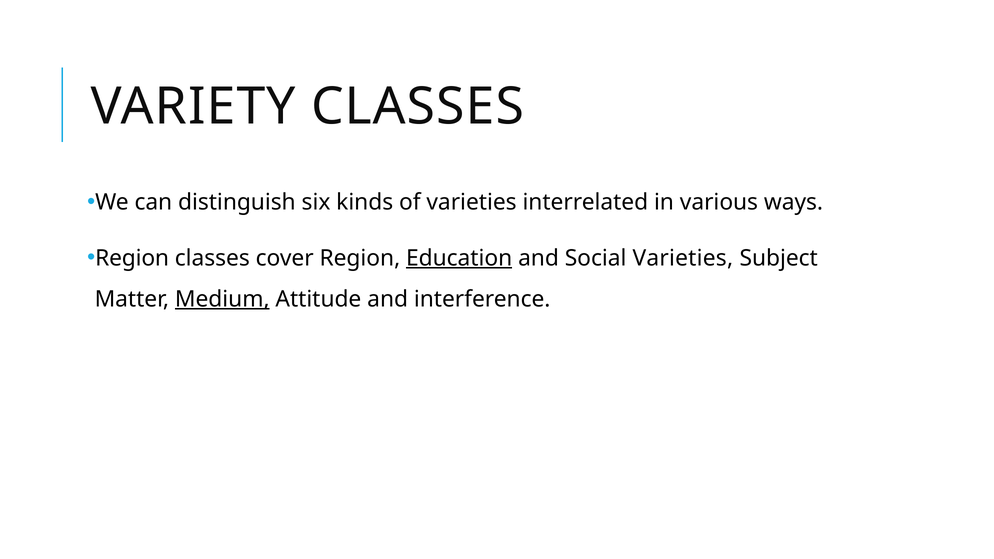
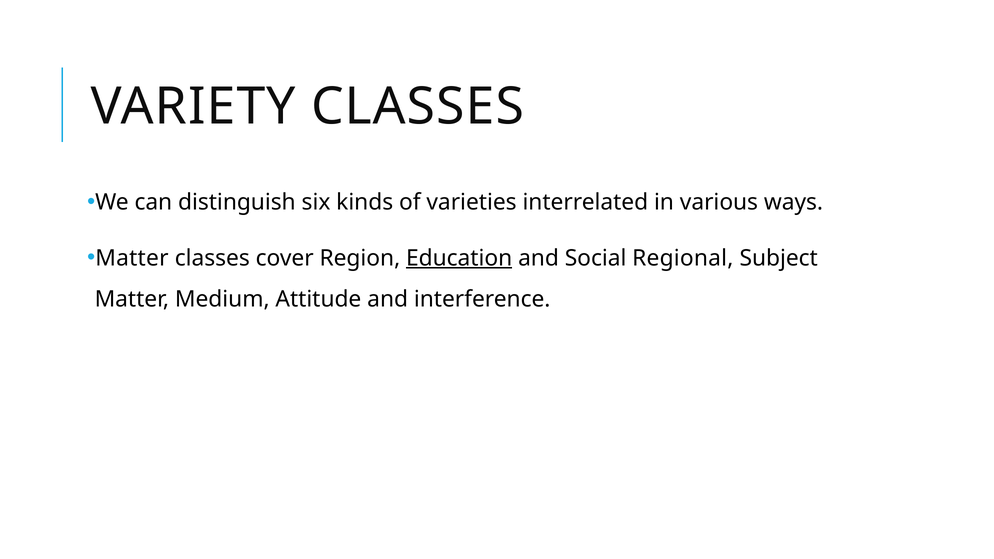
Region at (132, 258): Region -> Matter
Social Varieties: Varieties -> Regional
Medium underline: present -> none
